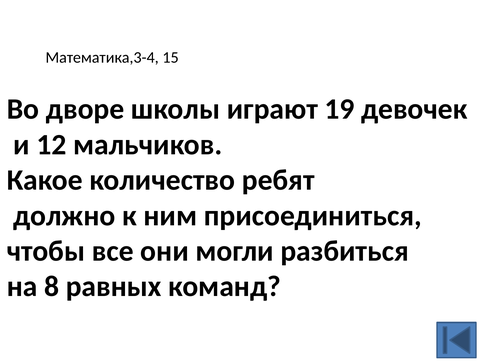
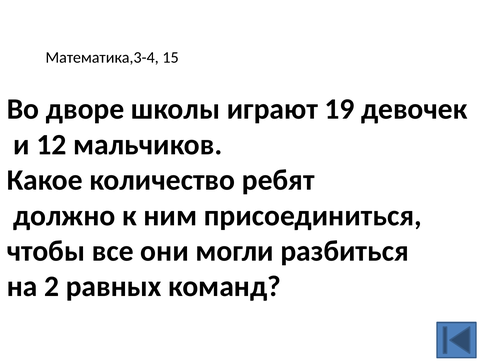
8: 8 -> 2
